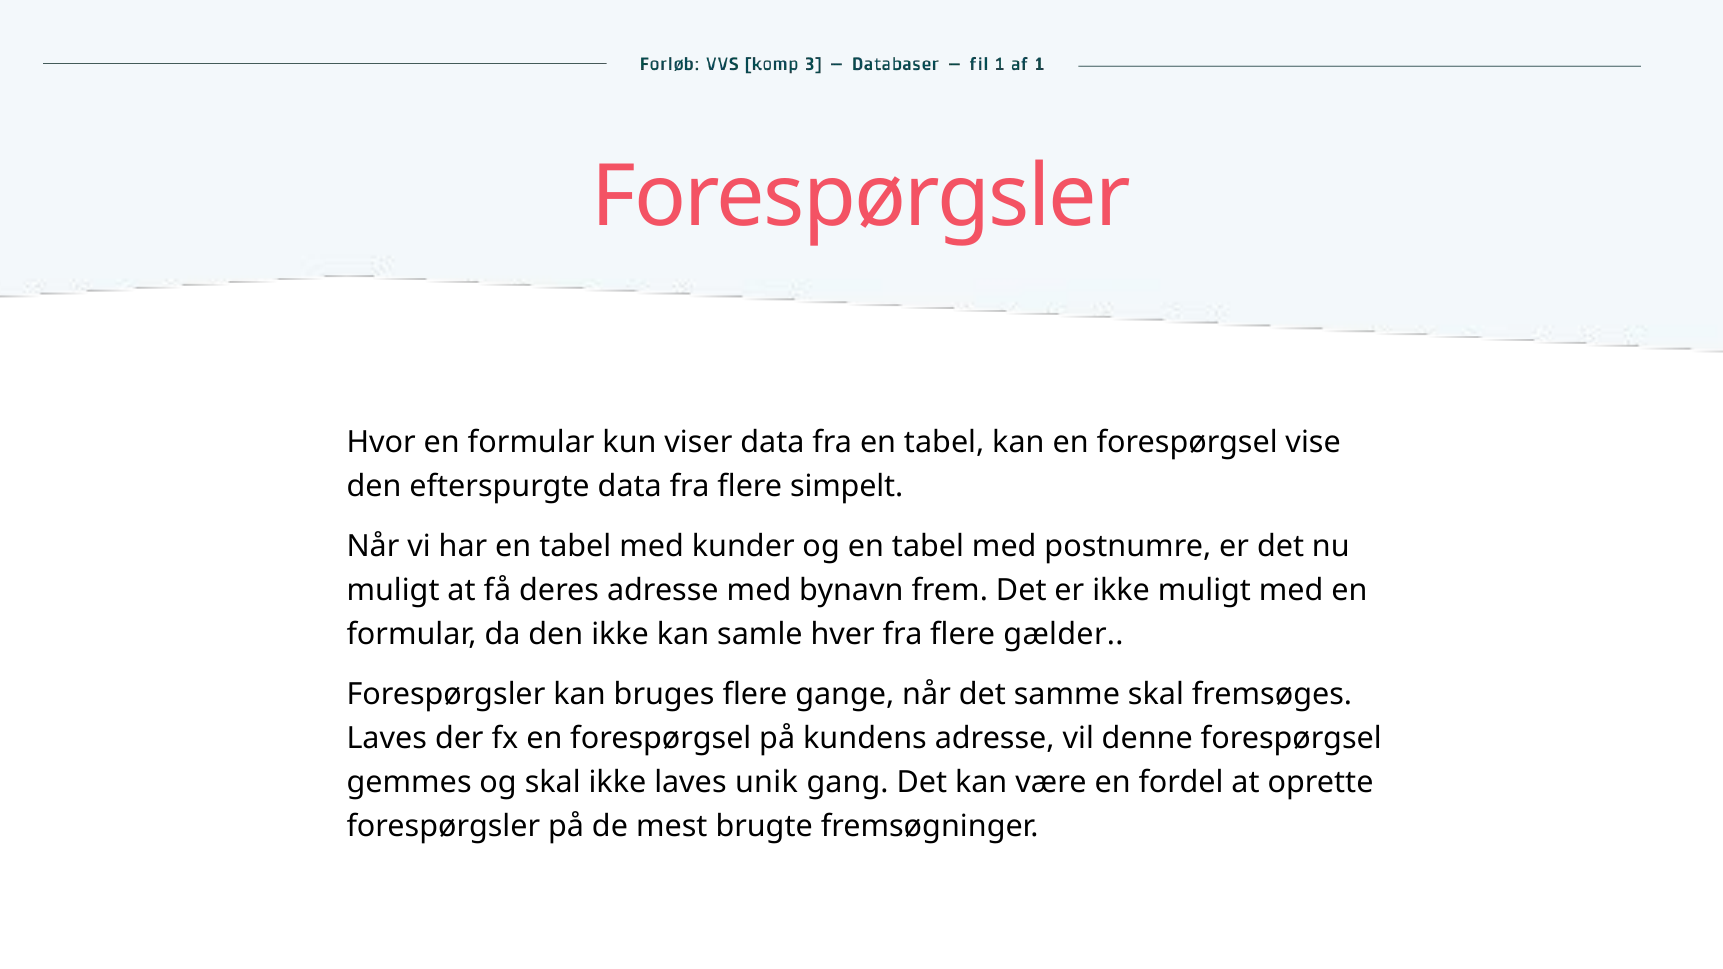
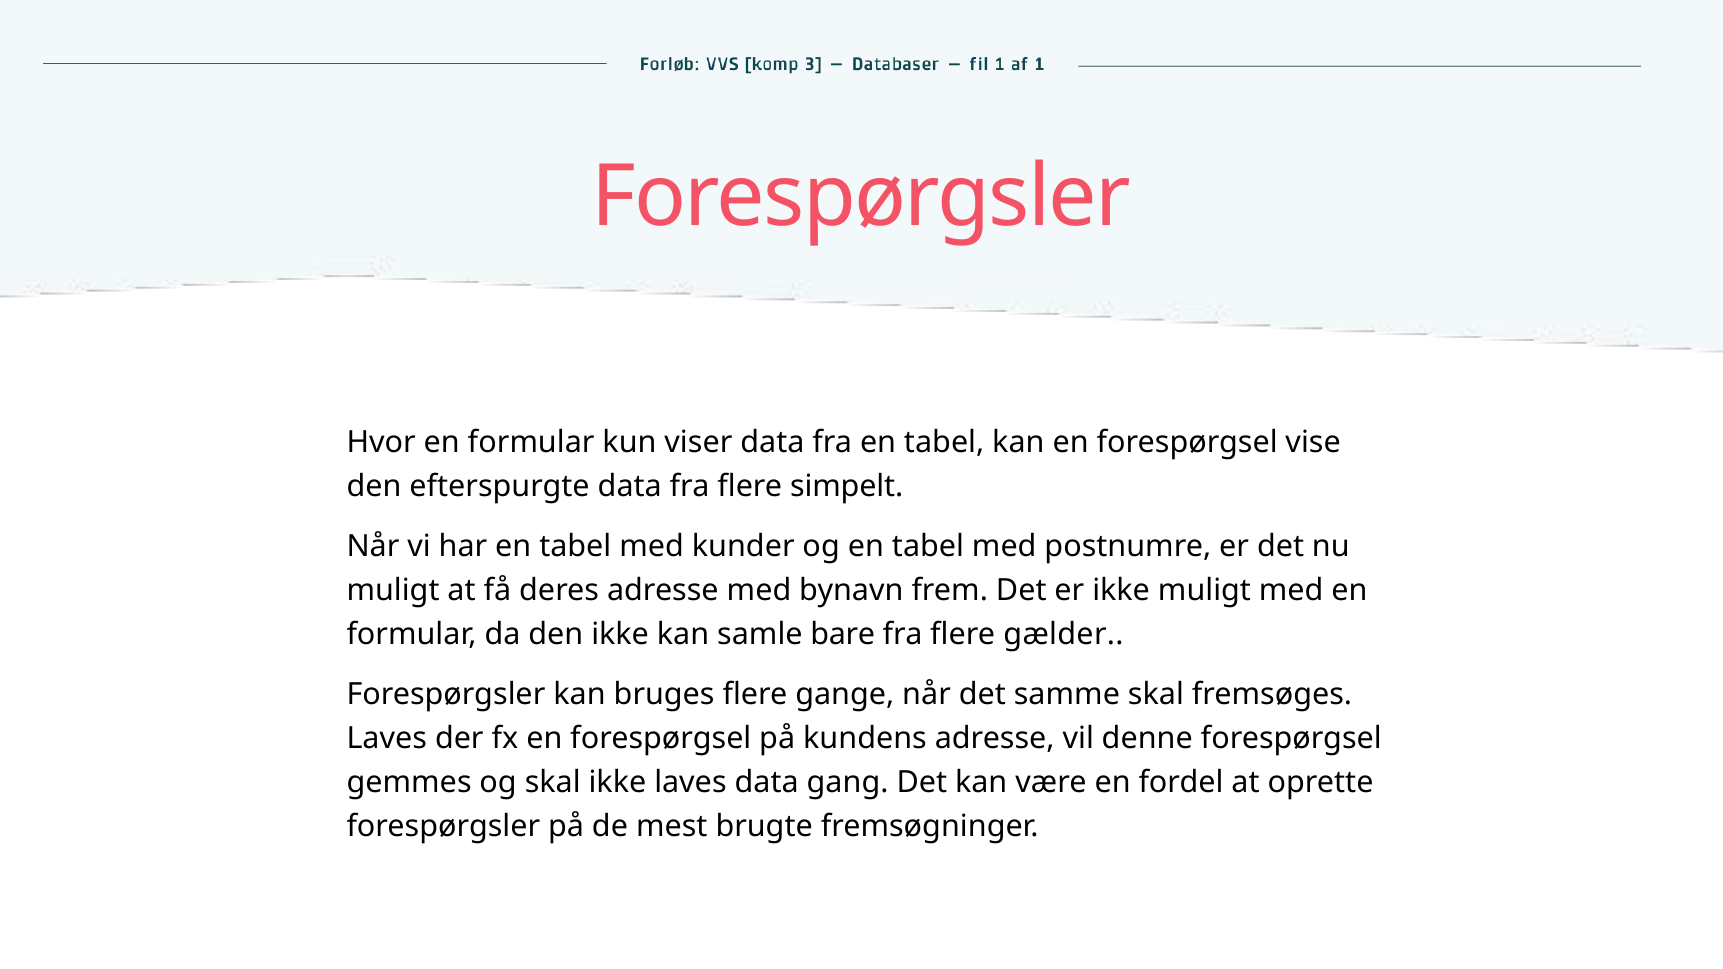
hver: hver -> bare
laves unik: unik -> data
